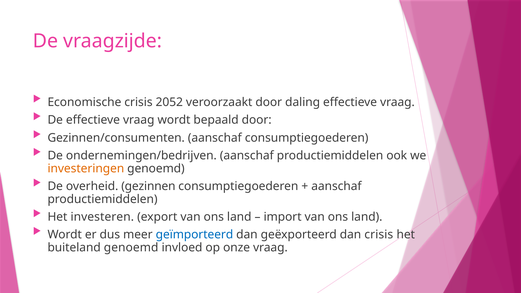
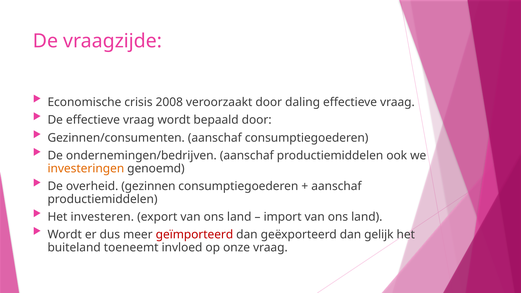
2052: 2052 -> 2008
geïmporteerd colour: blue -> red
dan crisis: crisis -> gelijk
buiteland genoemd: genoemd -> toeneemt
